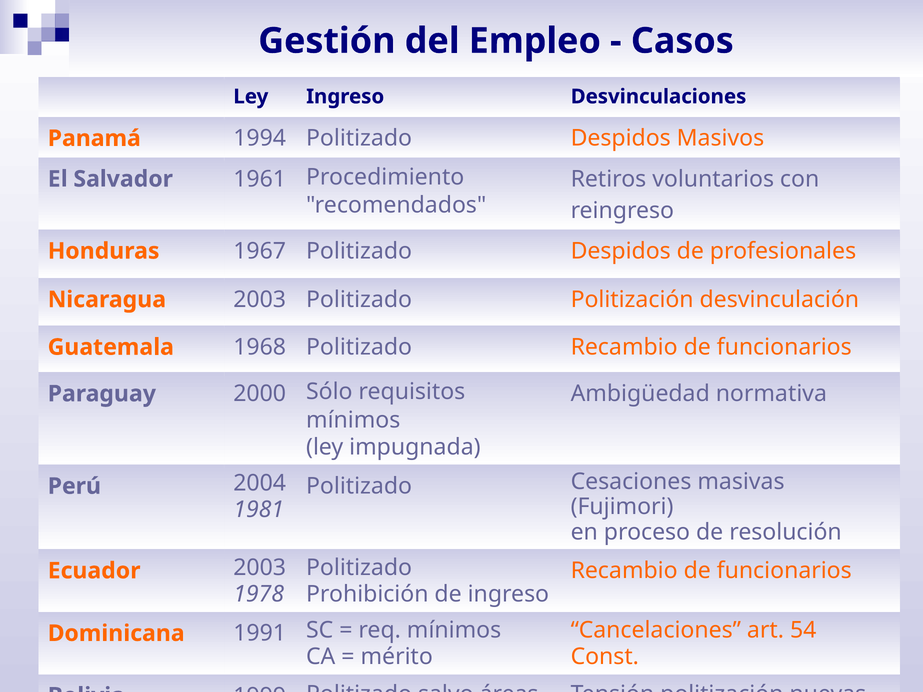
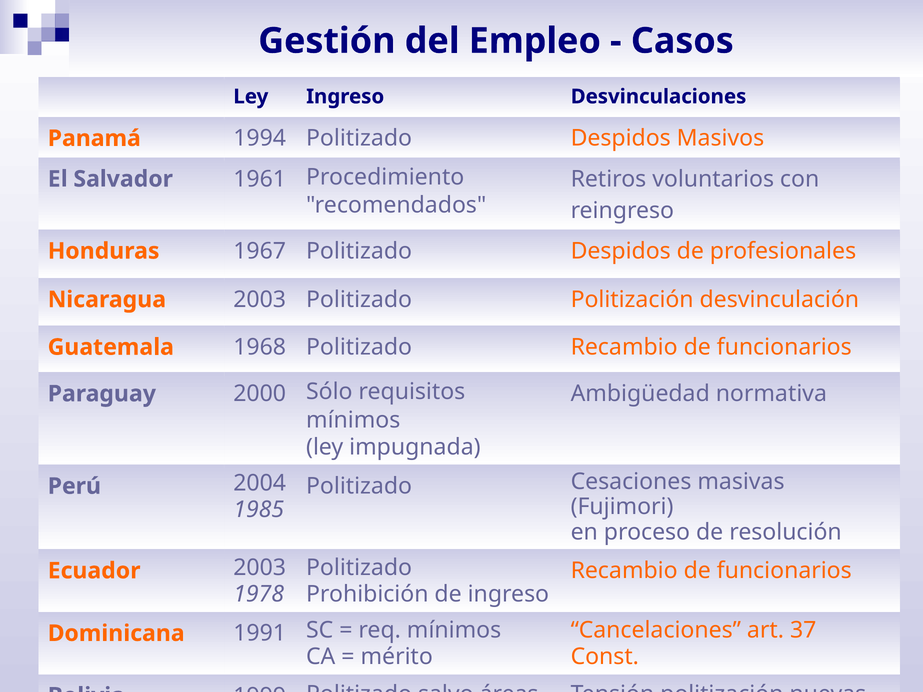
1981: 1981 -> 1985
54: 54 -> 37
